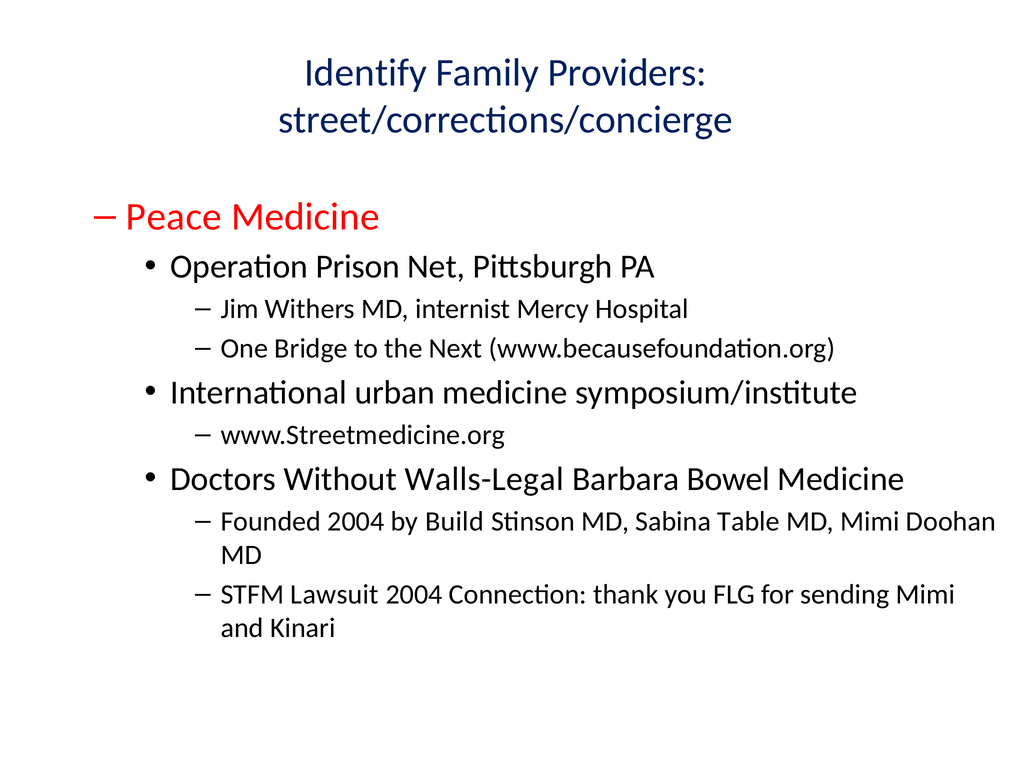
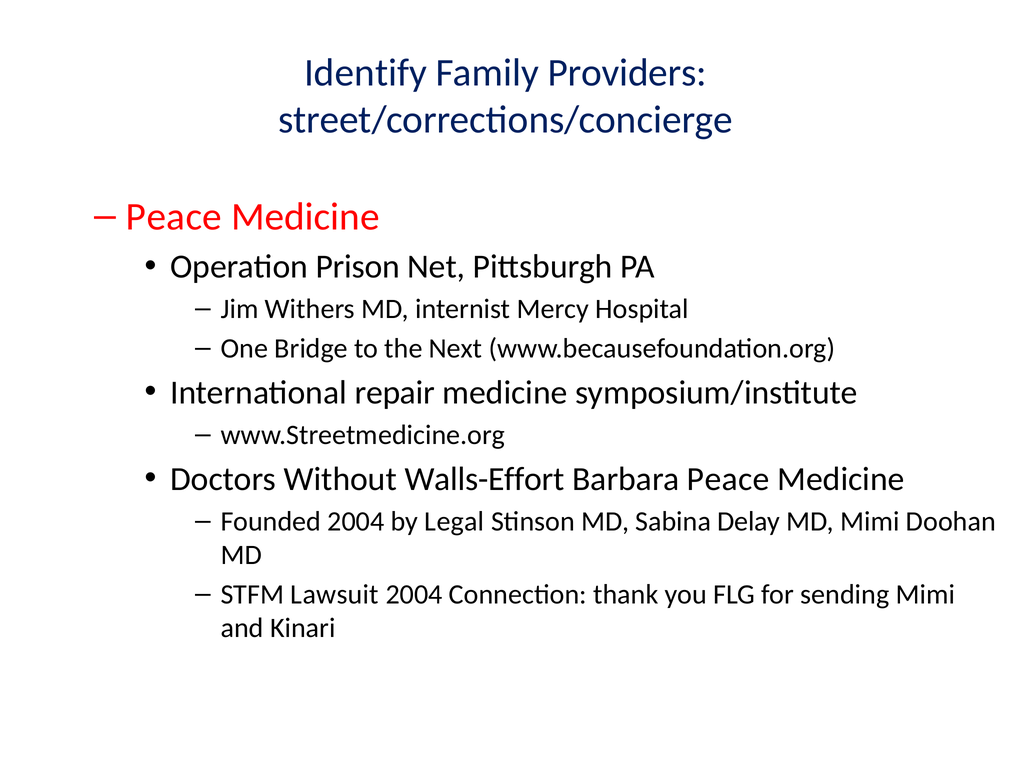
urban: urban -> repair
Walls-Legal: Walls-Legal -> Walls-Effort
Barbara Bowel: Bowel -> Peace
Build: Build -> Legal
Table: Table -> Delay
